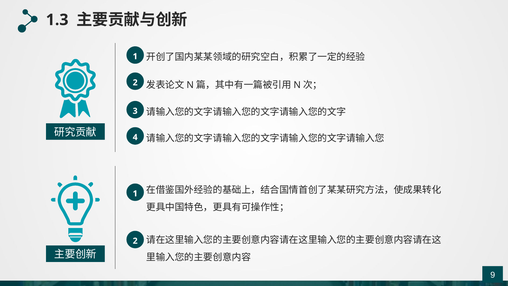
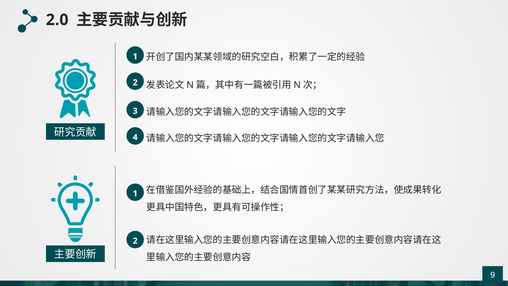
1.3: 1.3 -> 2.0
